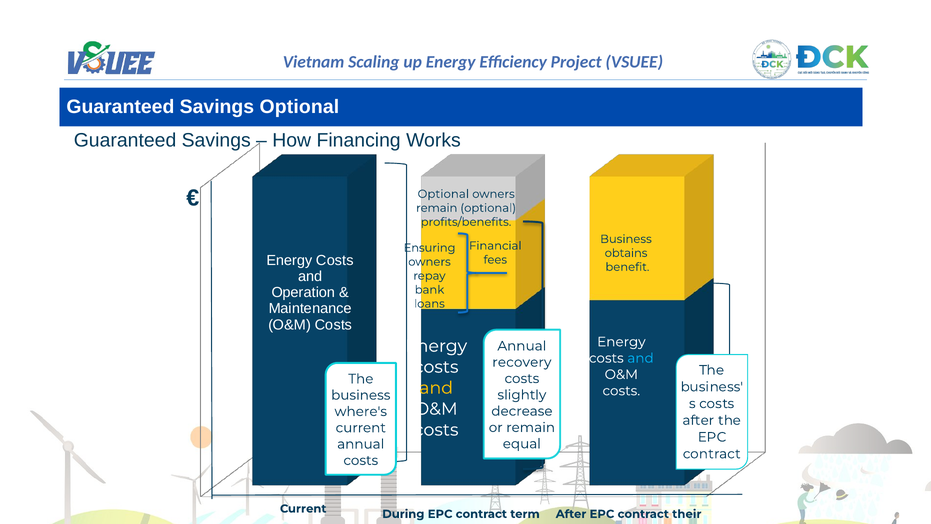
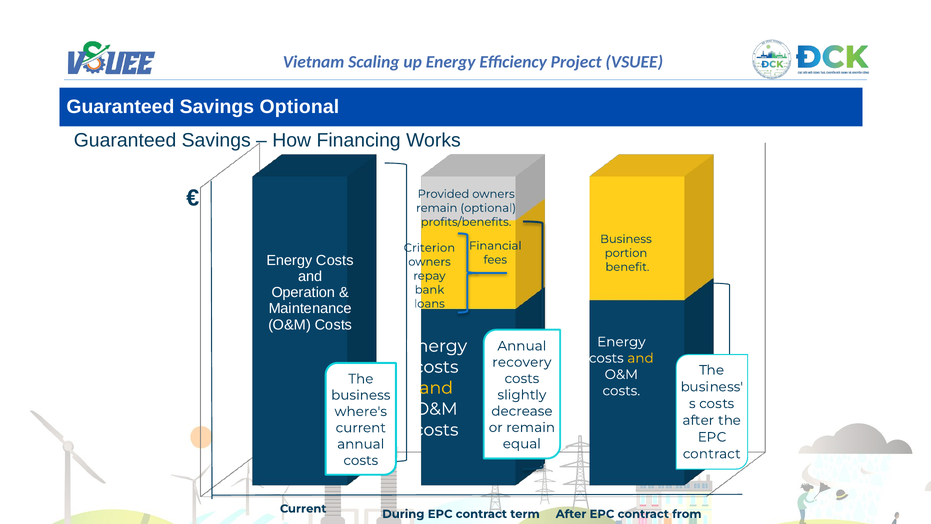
Optional at (443, 194): Optional -> Provided
Ensuring: Ensuring -> Criterion
obtains: obtains -> portion
and at (641, 358) colour: light blue -> yellow
their: their -> from
